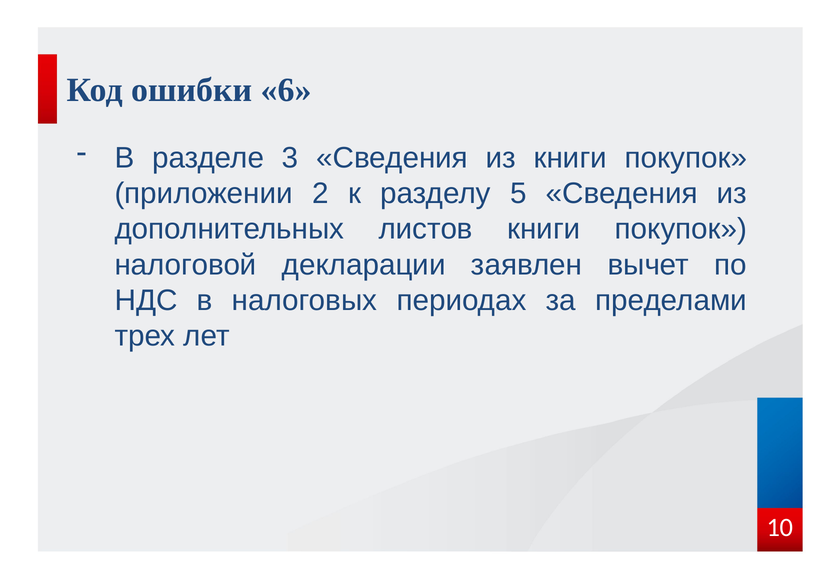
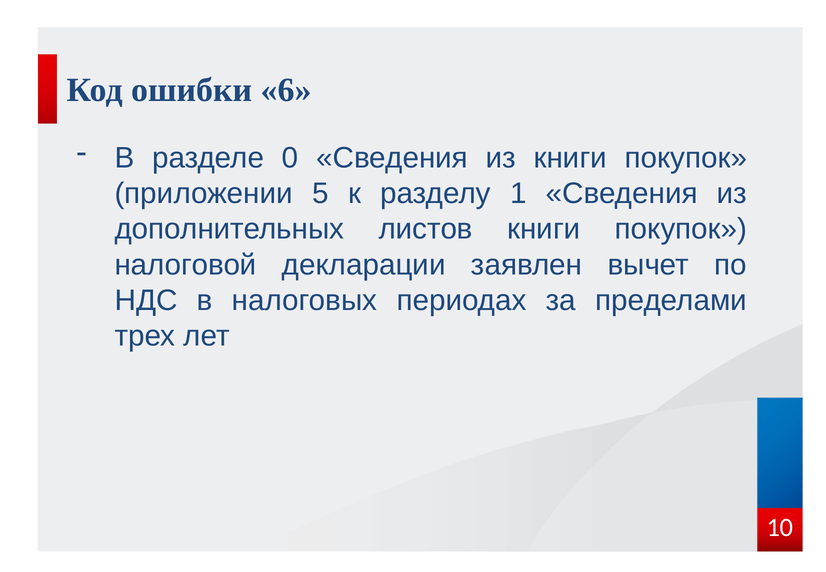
3: 3 -> 0
2: 2 -> 5
5: 5 -> 1
